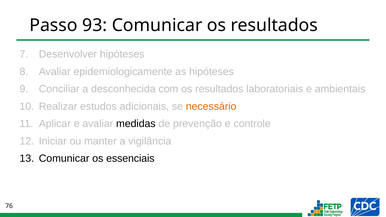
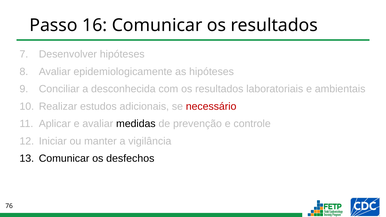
93: 93 -> 16
necessário colour: orange -> red
essenciais: essenciais -> desfechos
